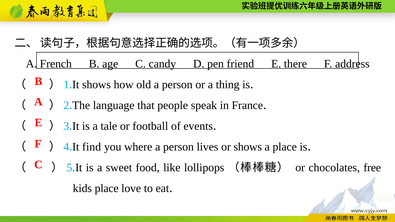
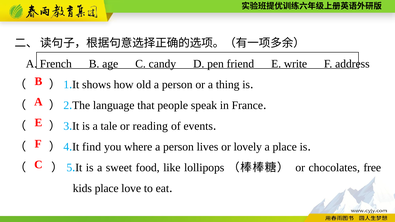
there: there -> write
football: football -> reading
or shows: shows -> lovely
